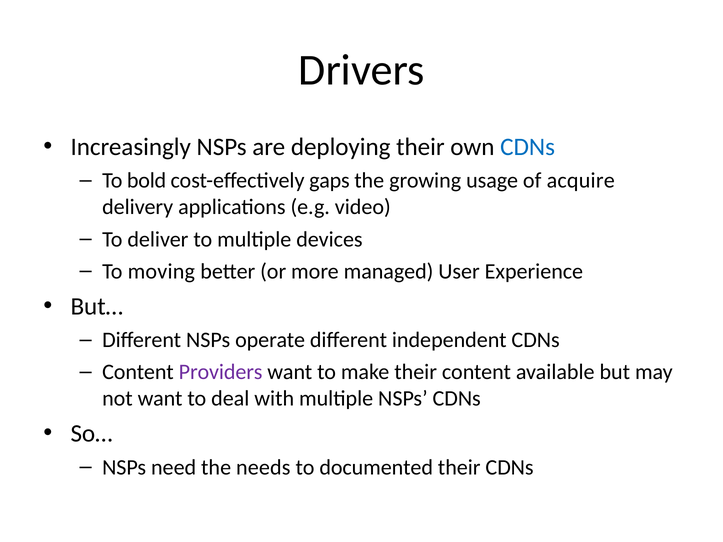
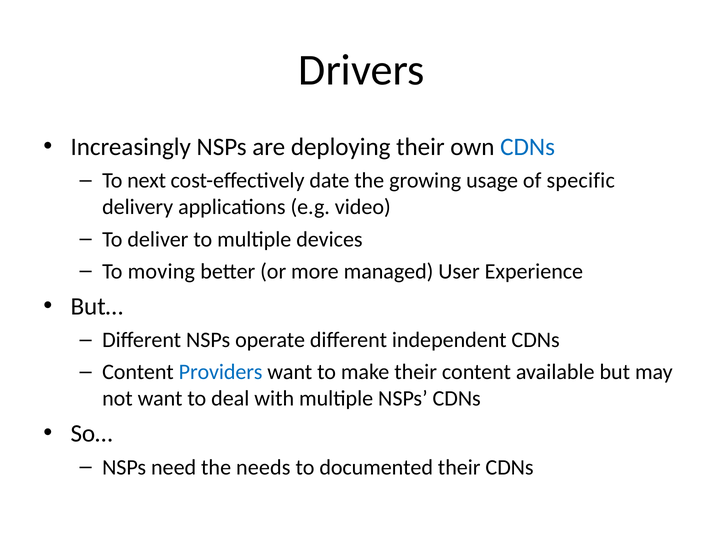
bold: bold -> next
gaps: gaps -> date
acquire: acquire -> specific
Providers colour: purple -> blue
